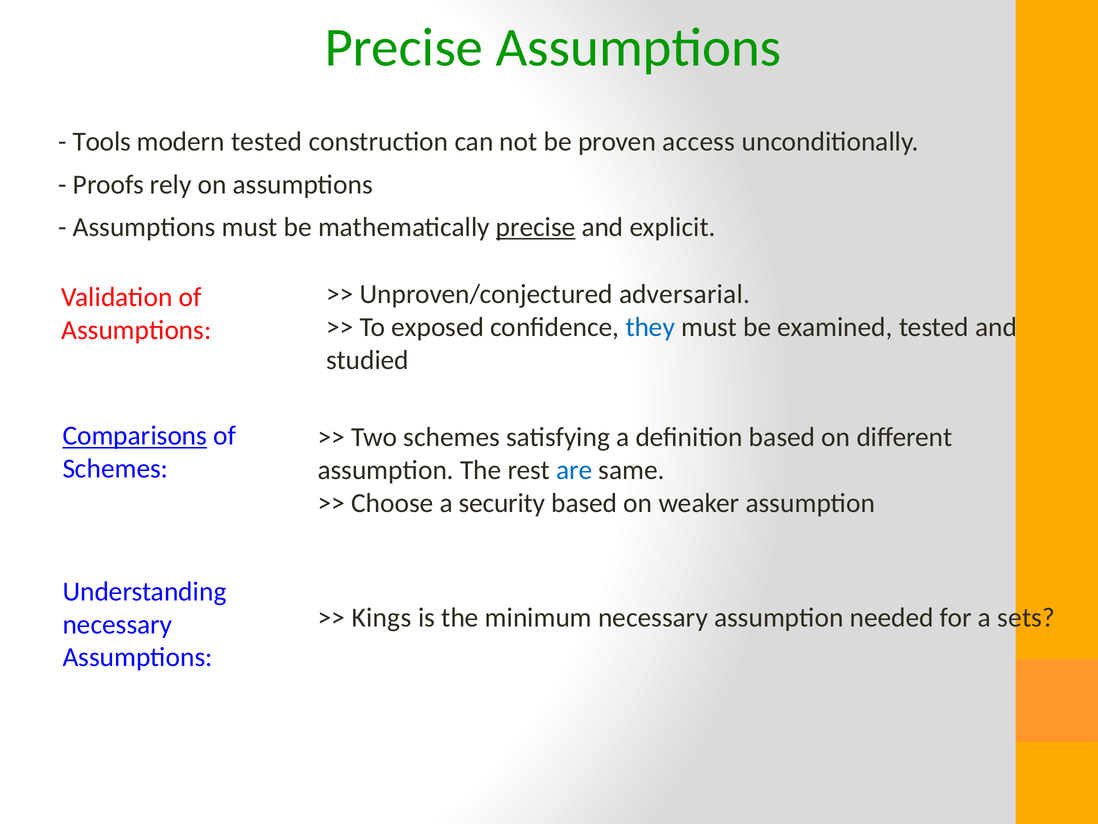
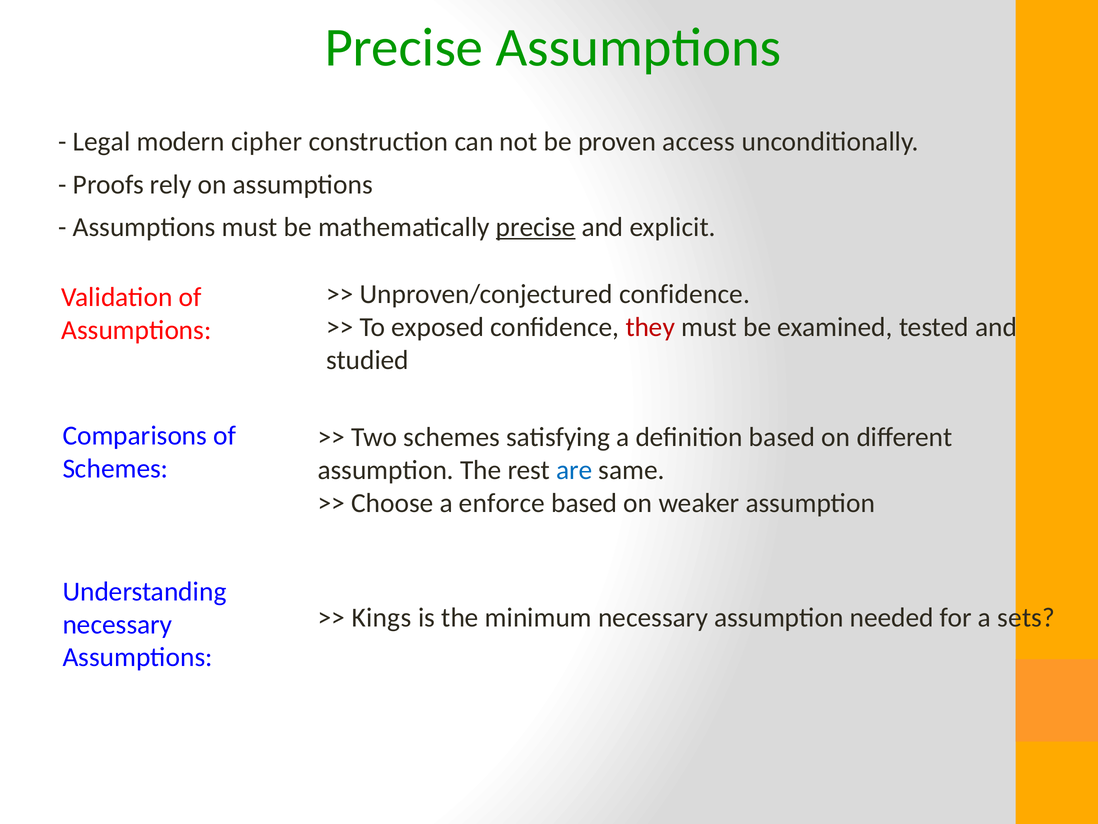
Tools: Tools -> Legal
modern tested: tested -> cipher
Unproven/conjectured adversarial: adversarial -> confidence
they colour: blue -> red
Comparisons underline: present -> none
security: security -> enforce
